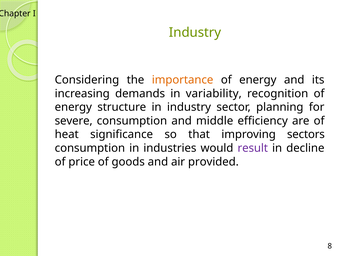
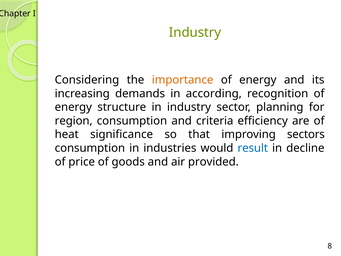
variability: variability -> according
severe: severe -> region
middle: middle -> criteria
result colour: purple -> blue
